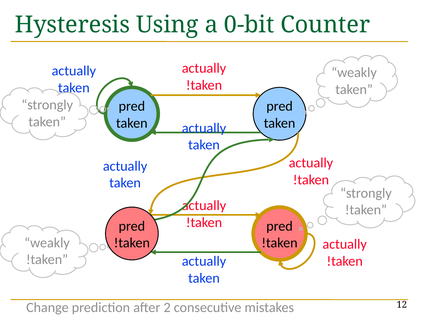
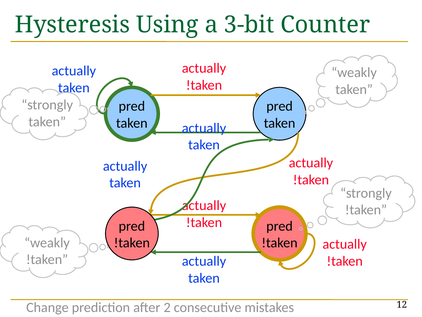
0-bit: 0-bit -> 3-bit
